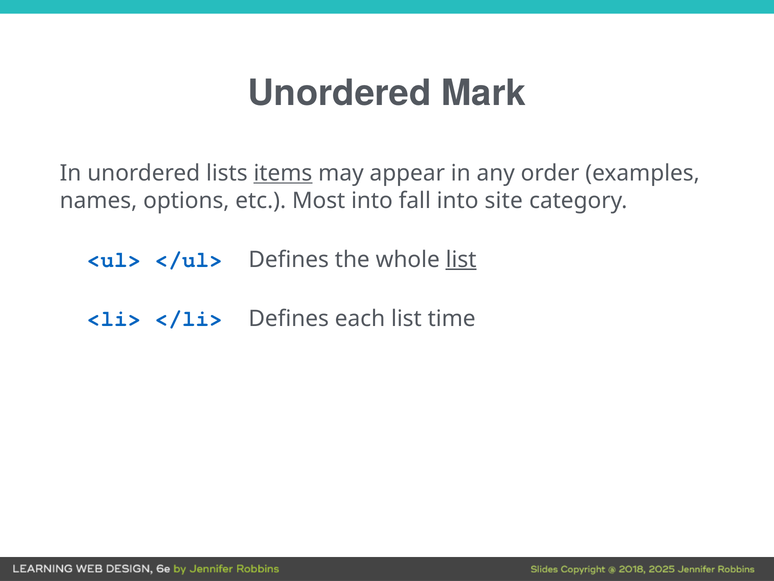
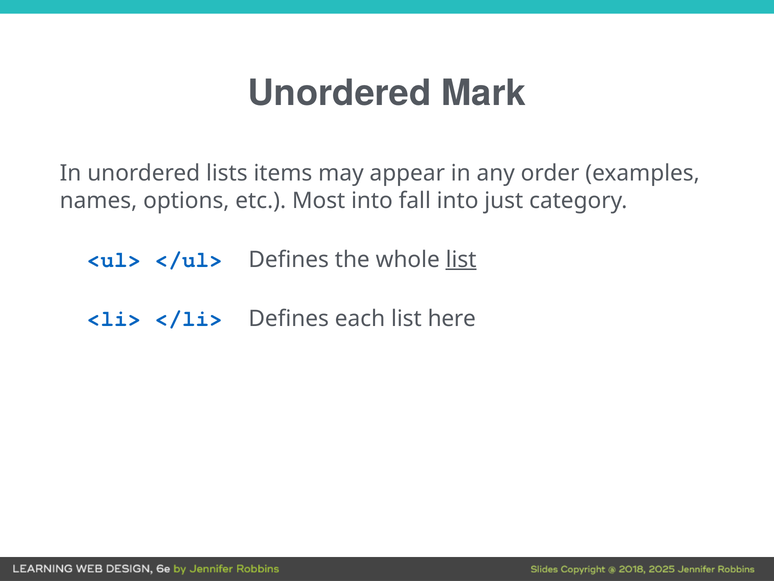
items underline: present -> none
site: site -> just
time: time -> here
